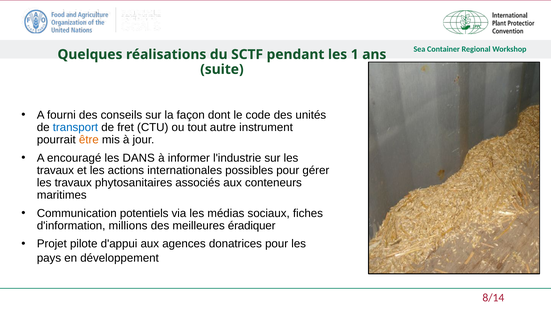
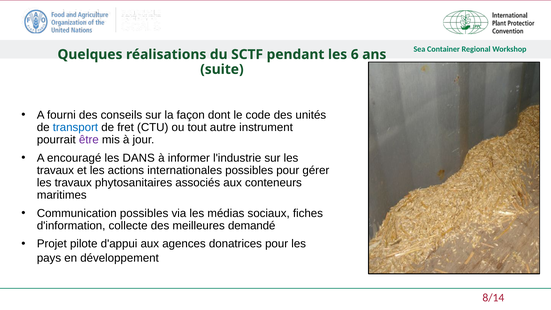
1: 1 -> 6
être colour: orange -> purple
Communication potentiels: potentiels -> possibles
millions: millions -> collecte
éradiquer: éradiquer -> demandé
